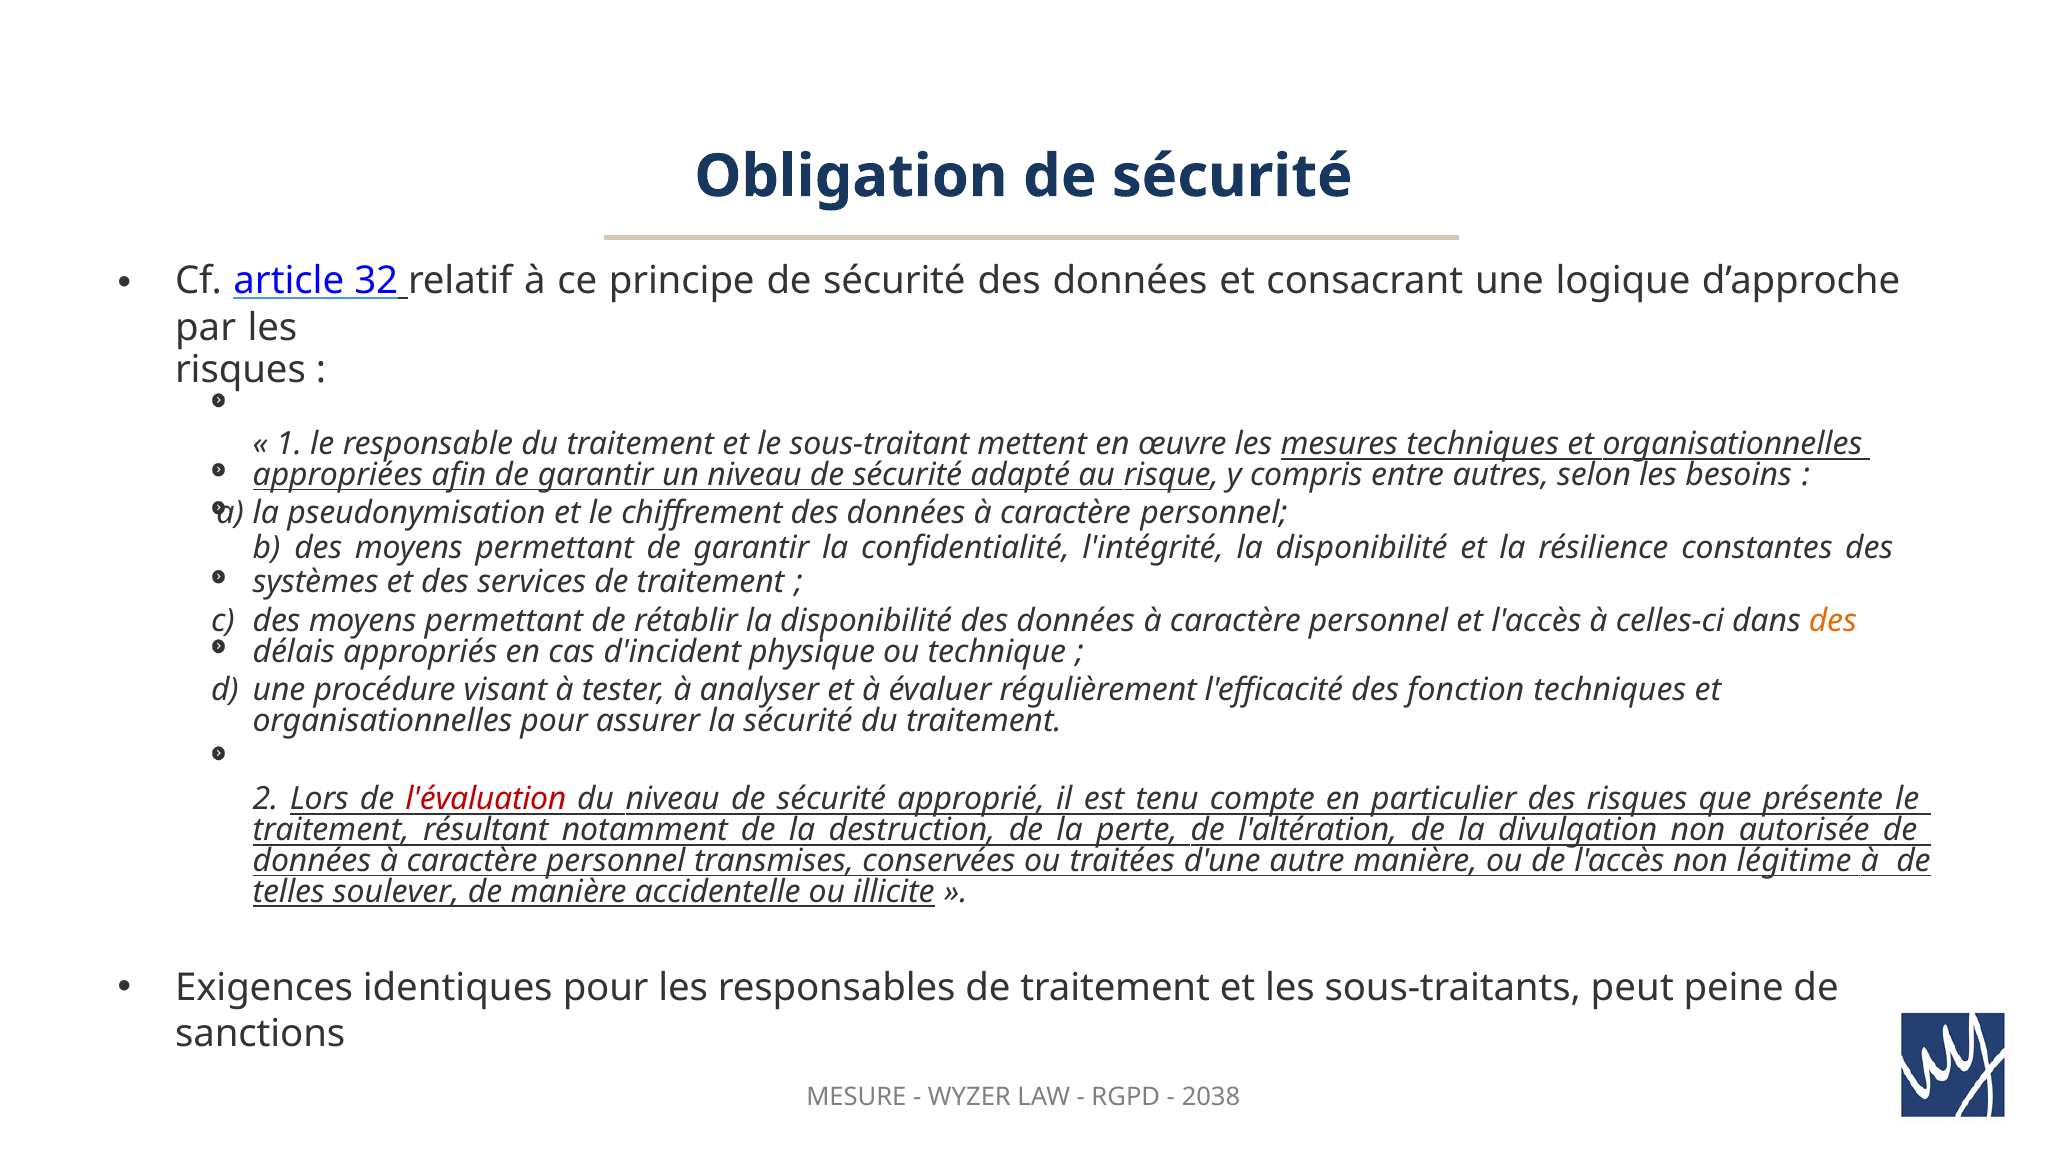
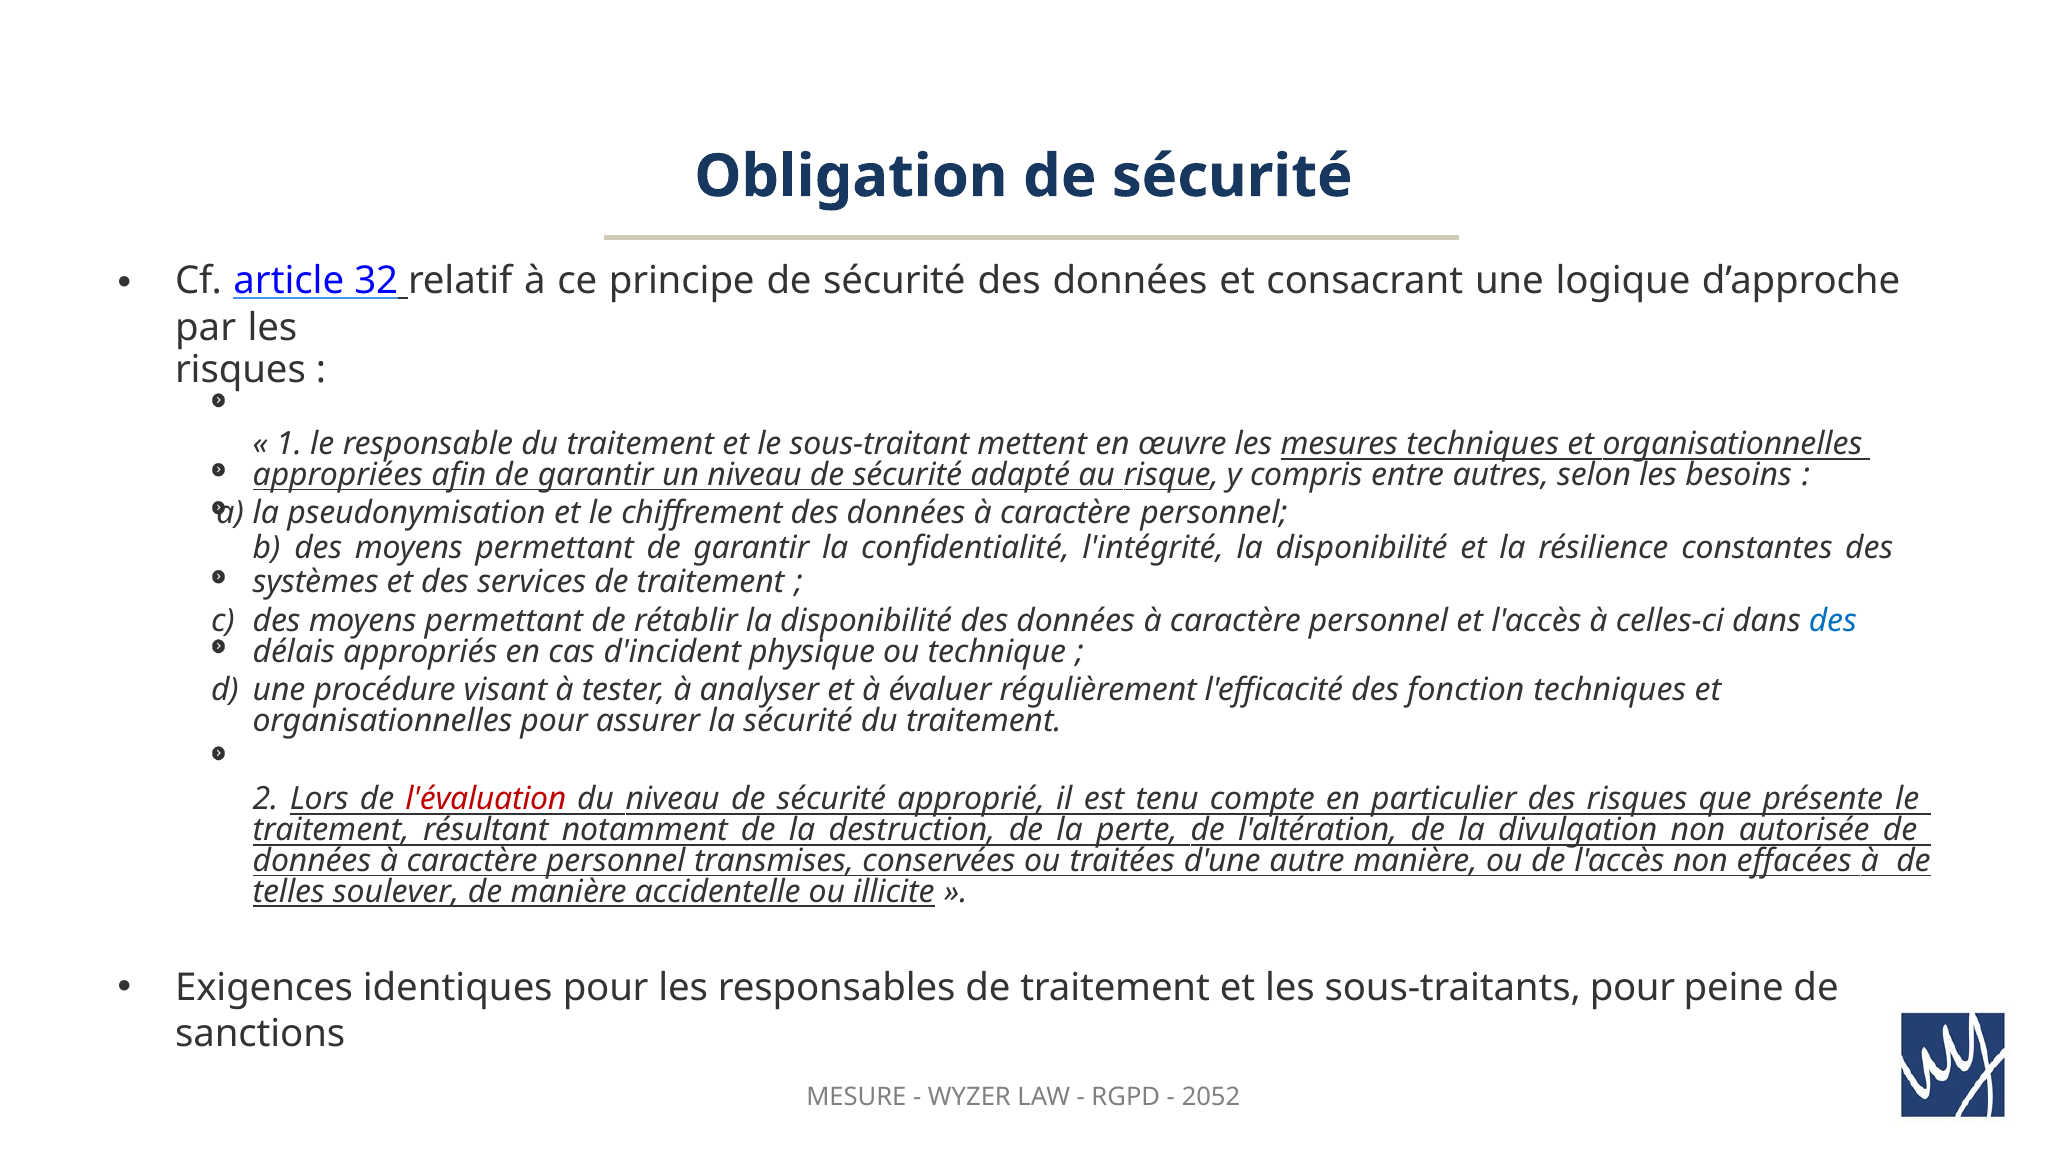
des at (1833, 621) colour: orange -> blue
légitime: légitime -> effacées
sous-traitants peut: peut -> pour
2038: 2038 -> 2052
